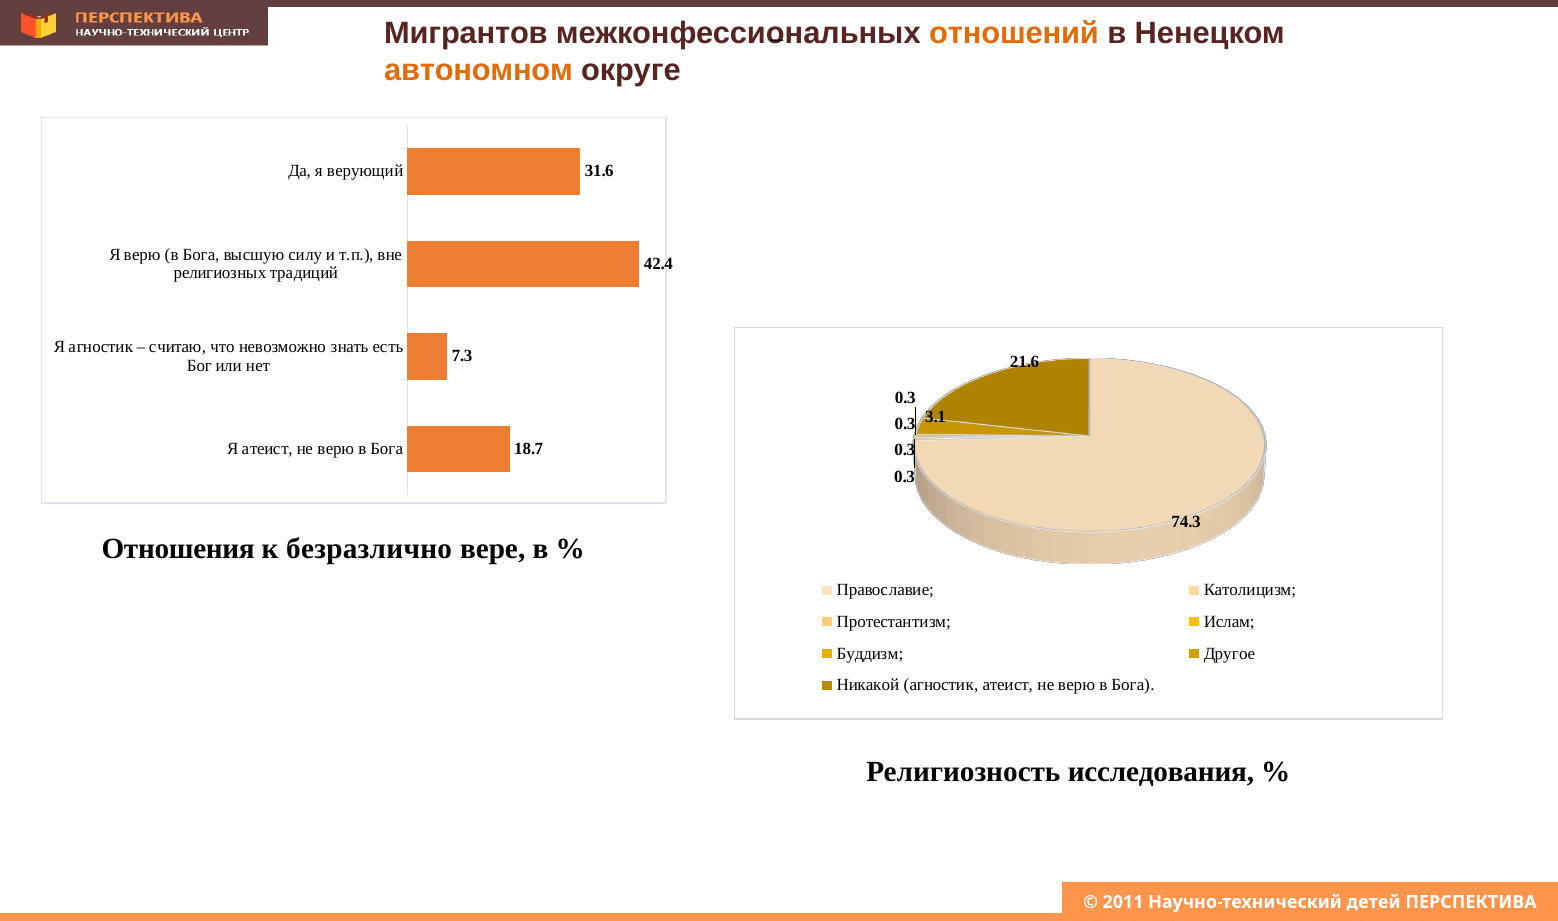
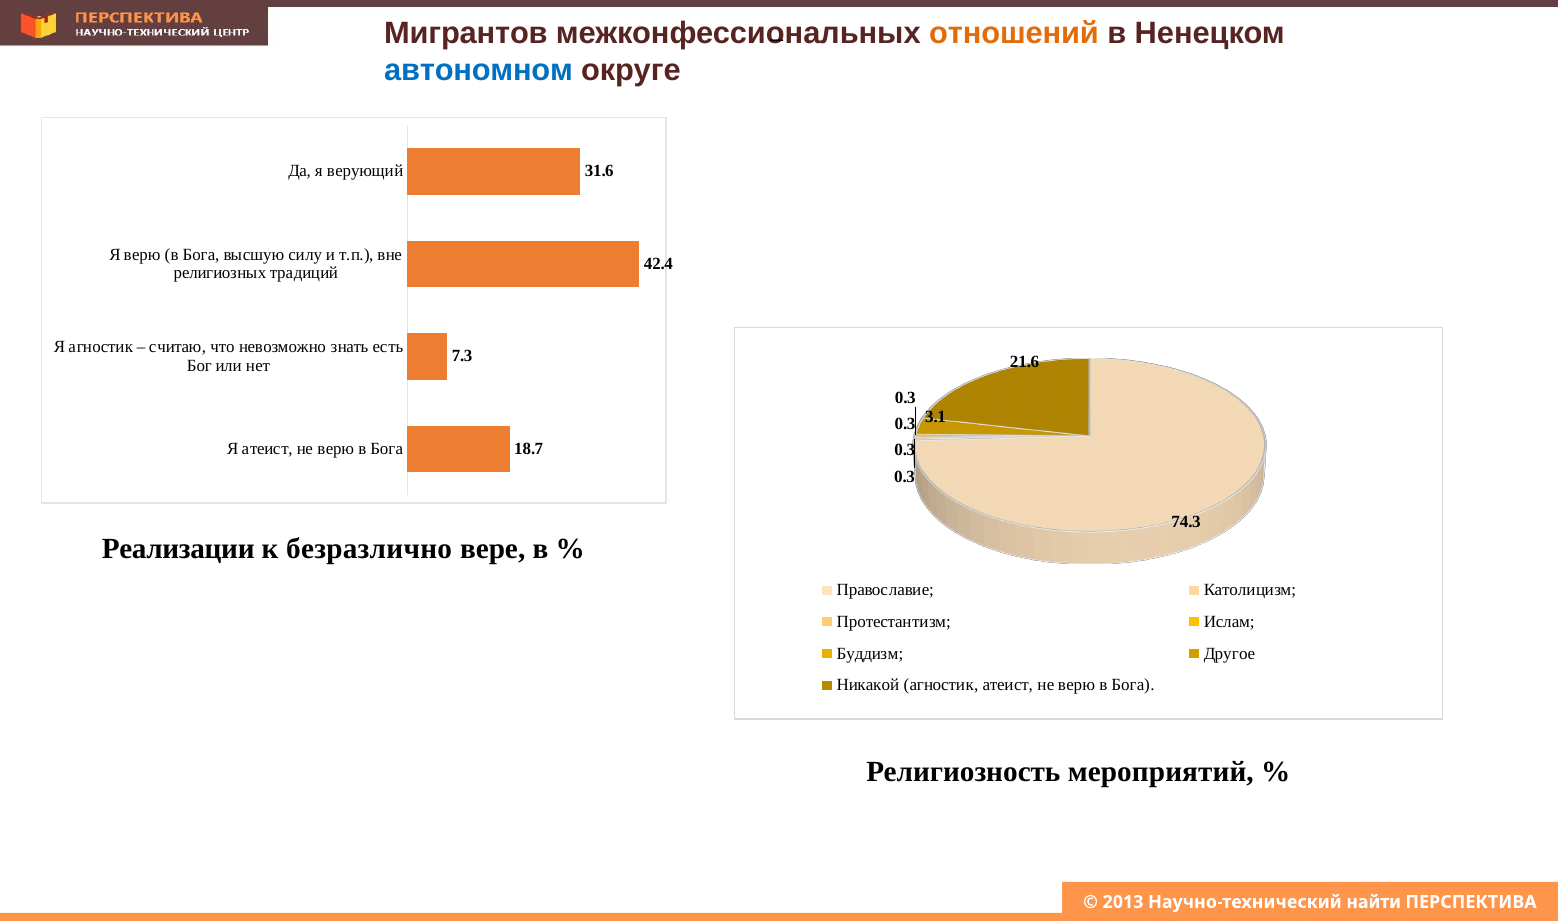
автономном colour: orange -> blue
Отношения: Отношения -> Реализации
исследования: исследования -> мероприятий
2011: 2011 -> 2013
детей: детей -> найти
